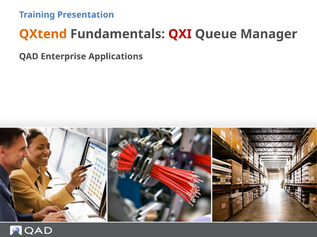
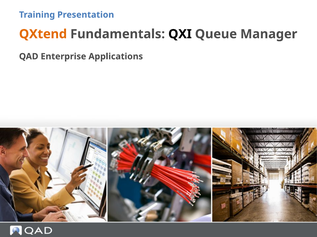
QXI colour: red -> black
